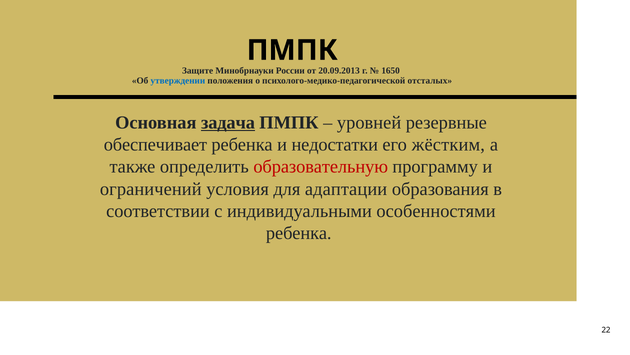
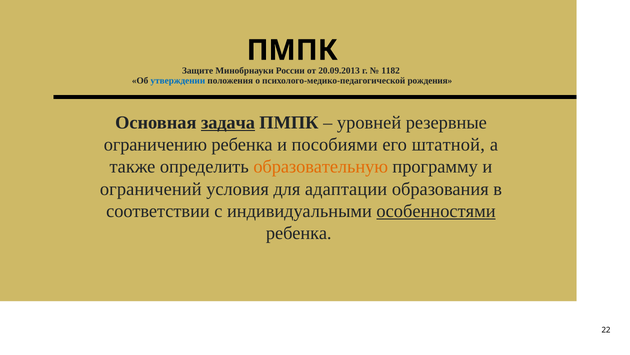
1650: 1650 -> 1182
отсталых: отсталых -> рождения
обеспечивает: обеспечивает -> ограничению
недостатки: недостатки -> пособиями
жёстким: жёстким -> штатной
образовательную colour: red -> orange
особенностями underline: none -> present
